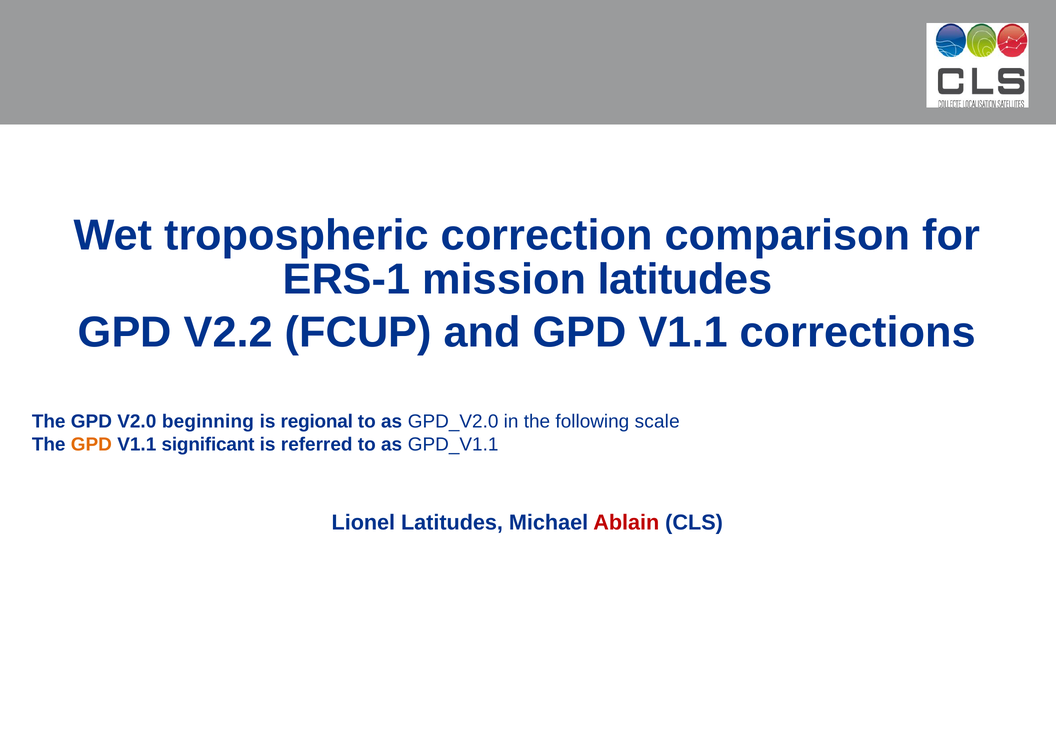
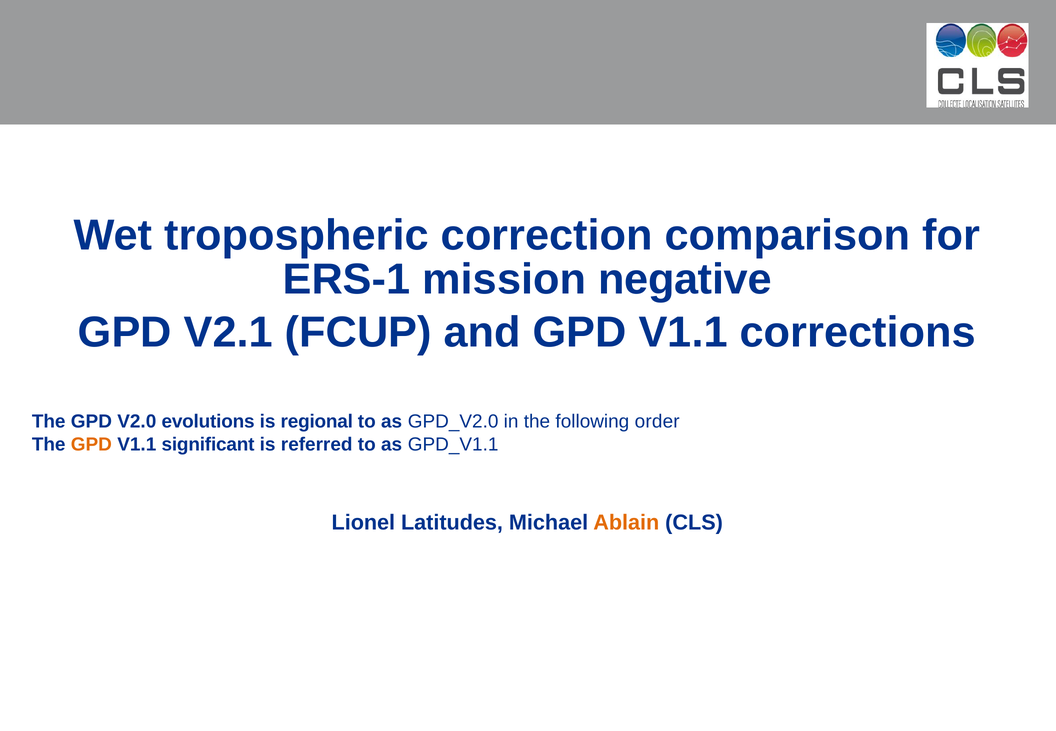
mission latitudes: latitudes -> negative
V2.2: V2.2 -> V2.1
beginning: beginning -> evolutions
scale: scale -> order
Ablain colour: red -> orange
